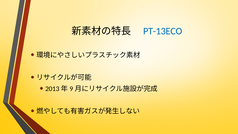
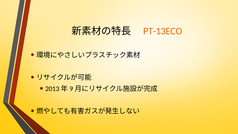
PT-13ECO colour: blue -> orange
